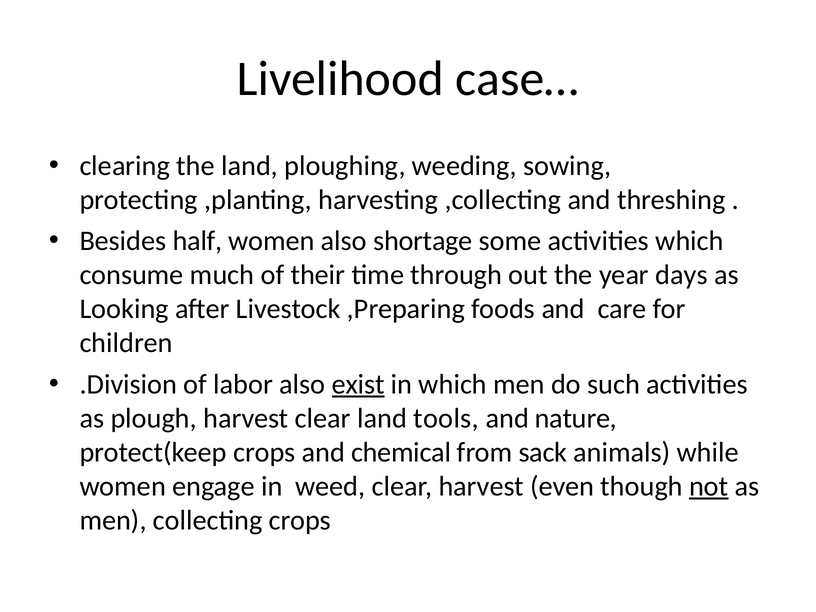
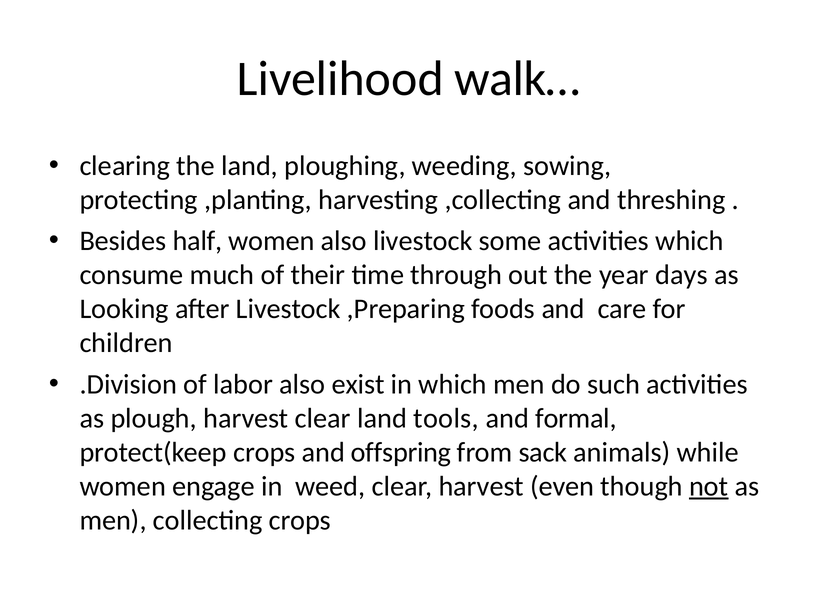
case…: case… -> walk…
also shortage: shortage -> livestock
exist underline: present -> none
nature: nature -> formal
chemical: chemical -> offspring
